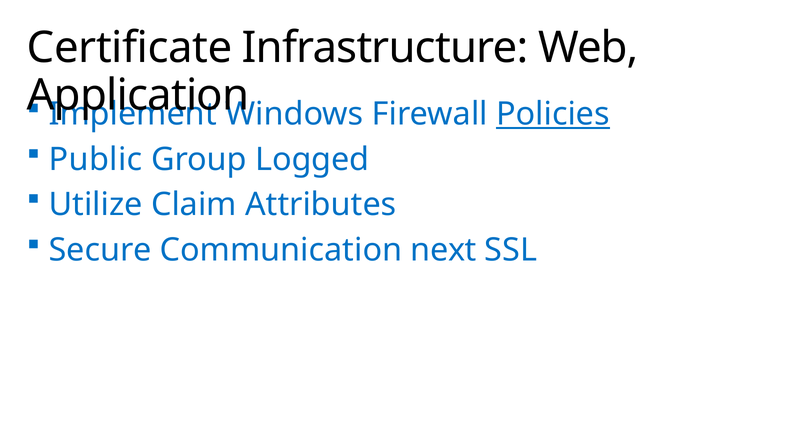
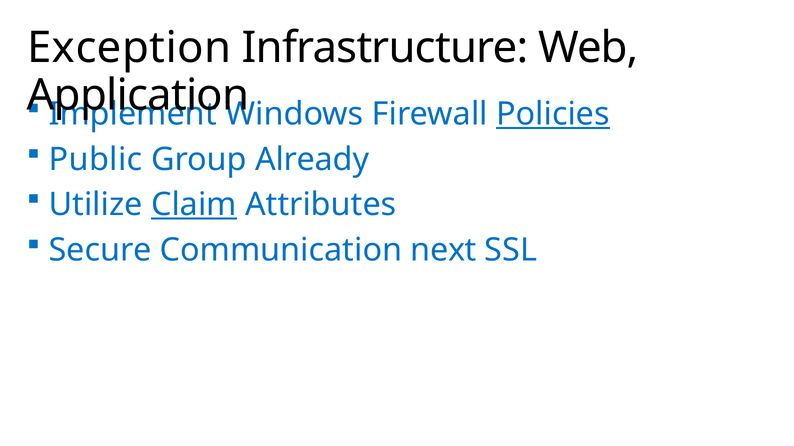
Certificate: Certificate -> Exception
Logged: Logged -> Already
Claim underline: none -> present
